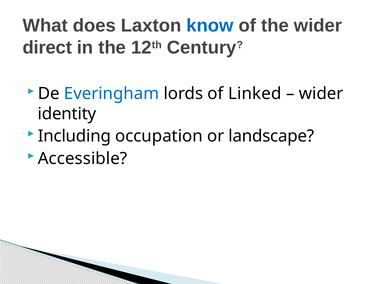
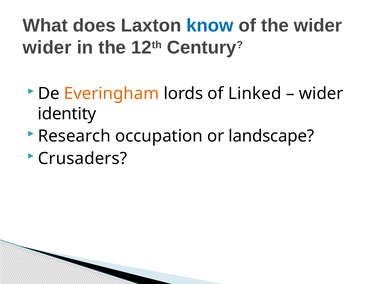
direct at (47, 48): direct -> wider
Everingham colour: blue -> orange
Including: Including -> Research
Accessible: Accessible -> Crusaders
